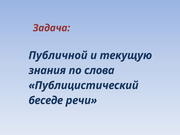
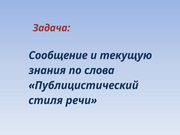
Публичной: Публичной -> Сообщение
беседе: беседе -> стиля
